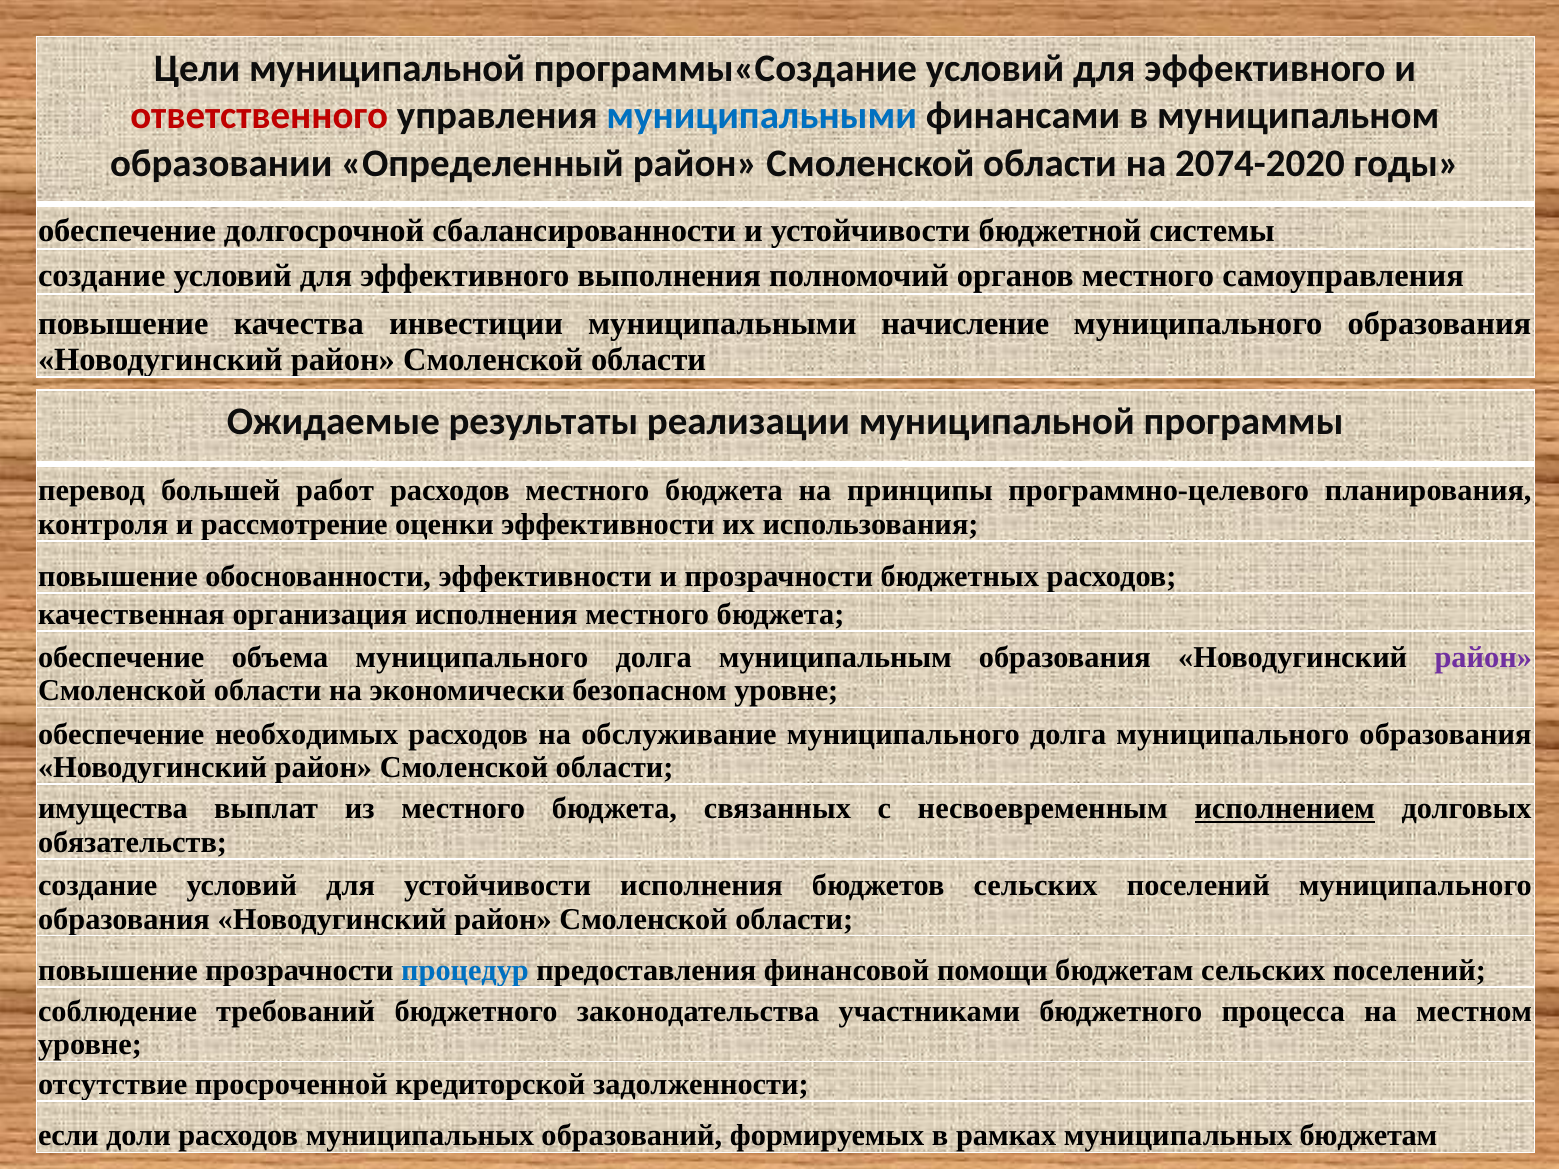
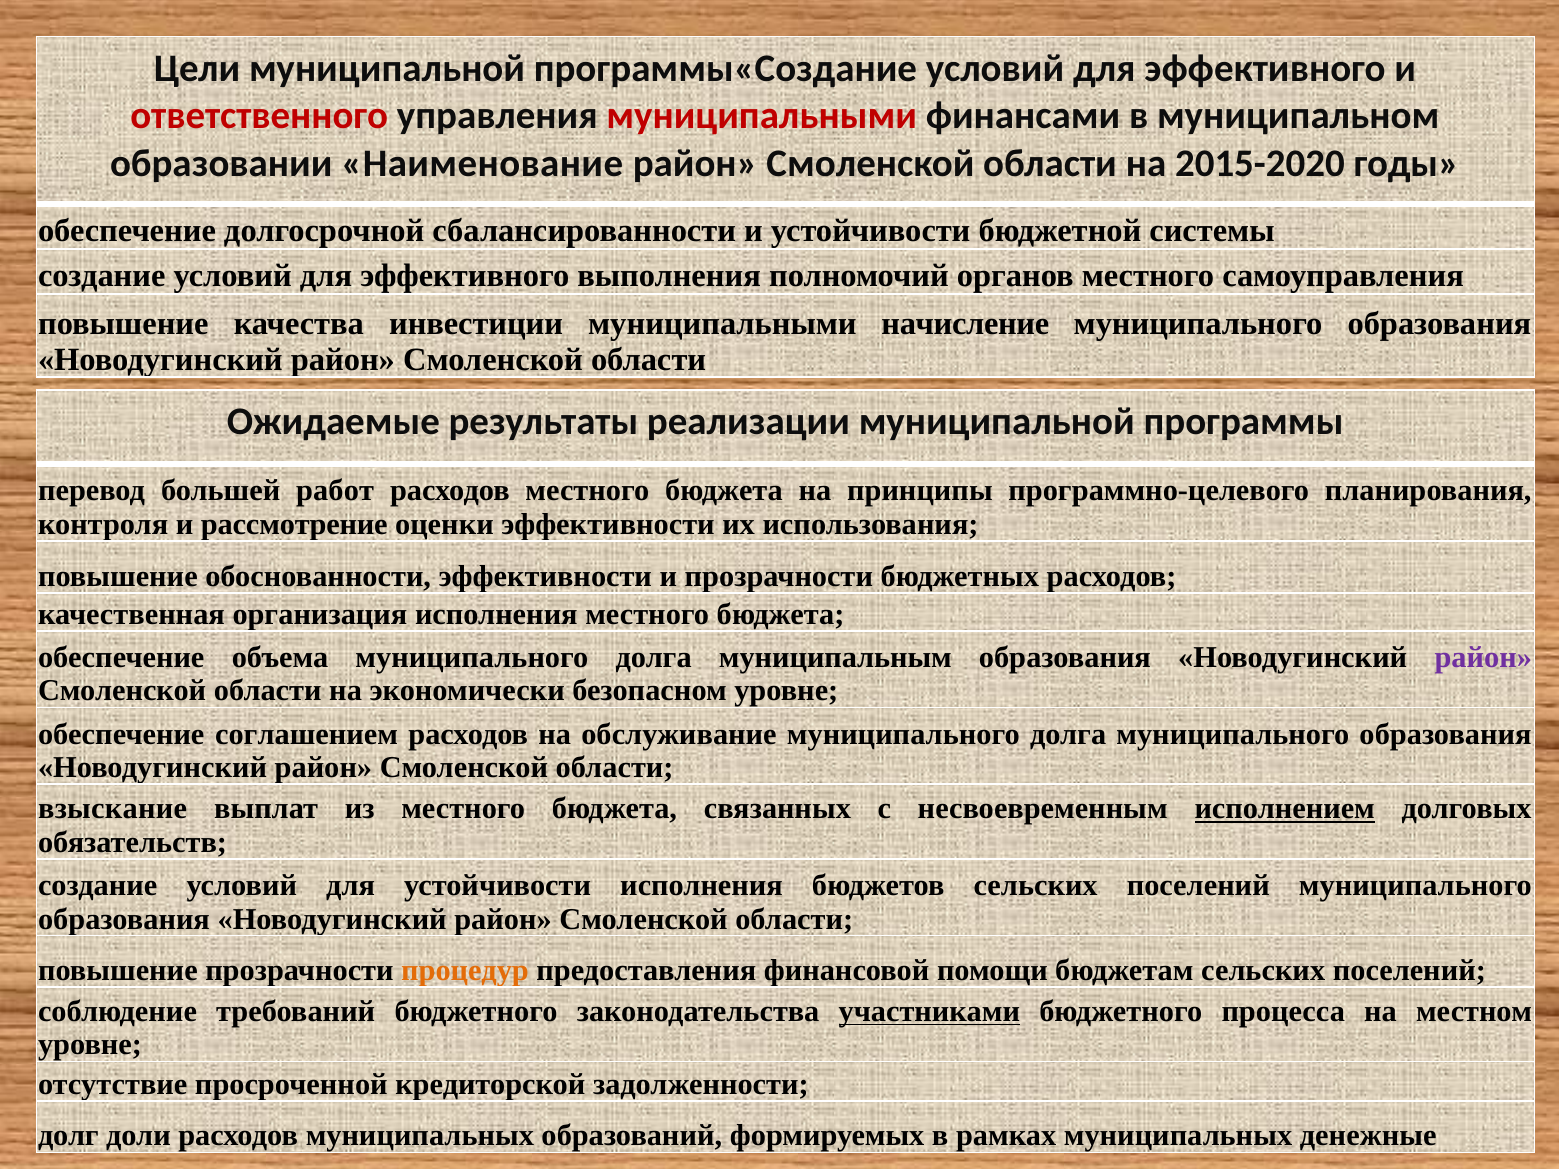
муниципальными at (762, 116) colour: blue -> red
Определенный: Определенный -> Наименование
2074-2020: 2074-2020 -> 2015-2020
необходимых: необходимых -> соглашением
имущества: имущества -> взыскание
процедур colour: blue -> orange
участниками underline: none -> present
если: если -> долг
муниципальных бюджетам: бюджетам -> денежные
